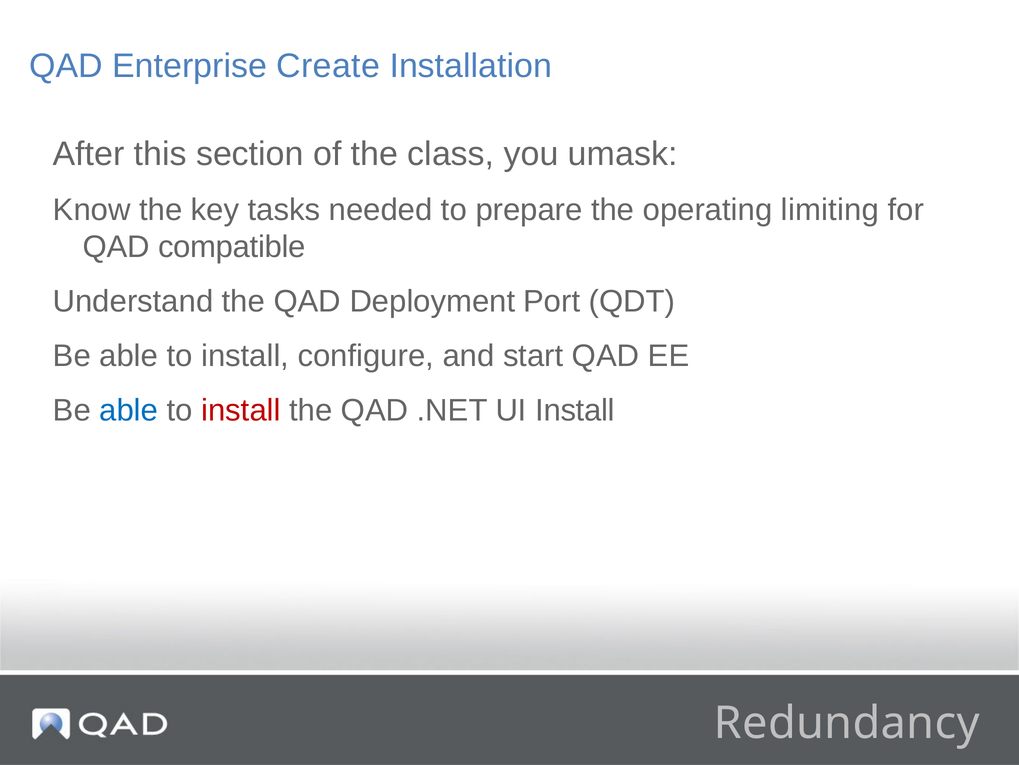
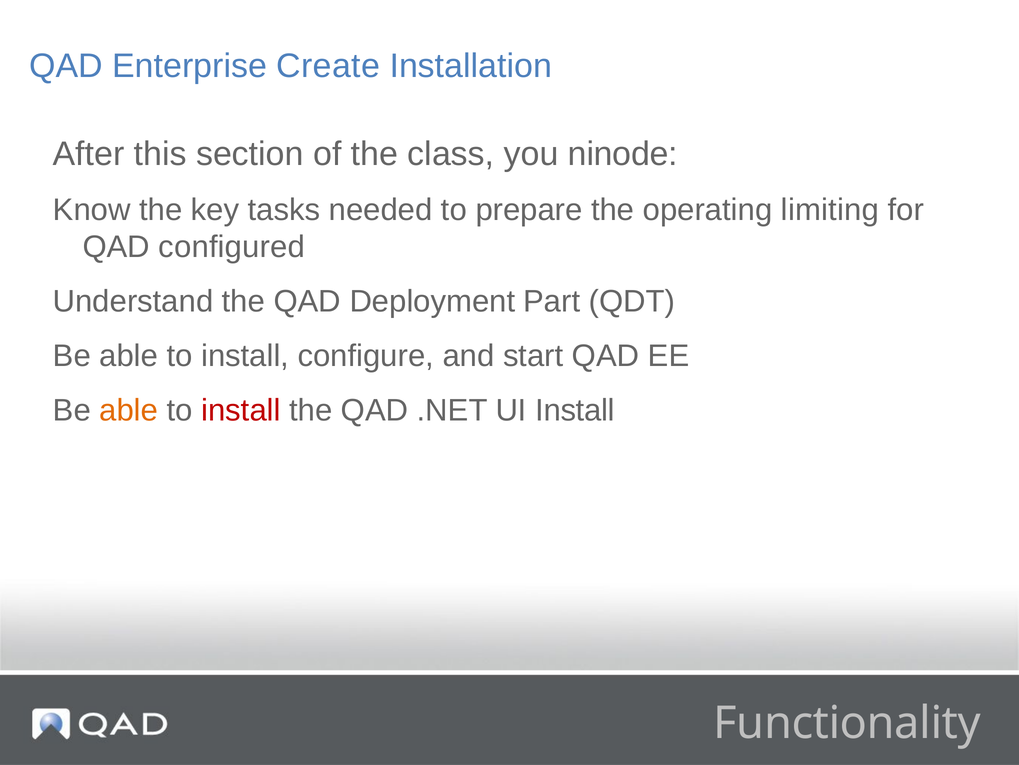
umask: umask -> ninode
compatible: compatible -> configured
Port: Port -> Part
able at (129, 410) colour: blue -> orange
Redundancy: Redundancy -> Functionality
